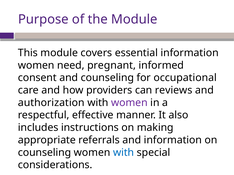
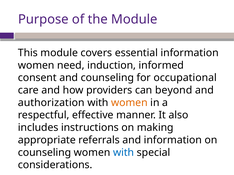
pregnant: pregnant -> induction
reviews: reviews -> beyond
women at (129, 103) colour: purple -> orange
